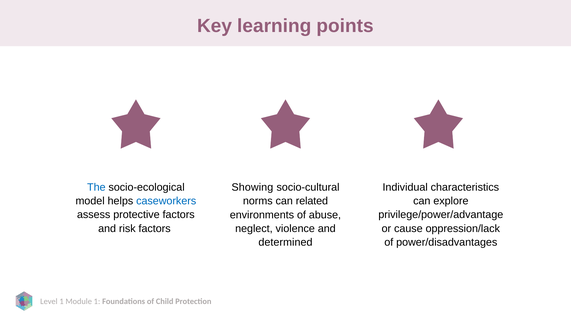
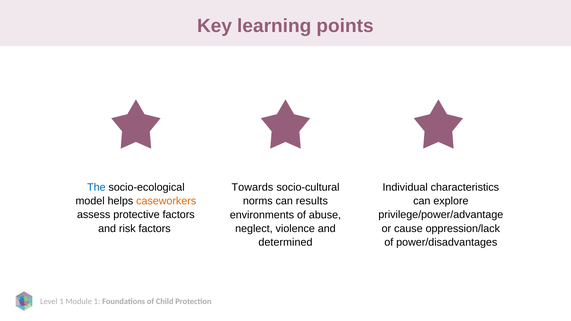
Showing: Showing -> Towards
caseworkers colour: blue -> orange
related: related -> results
